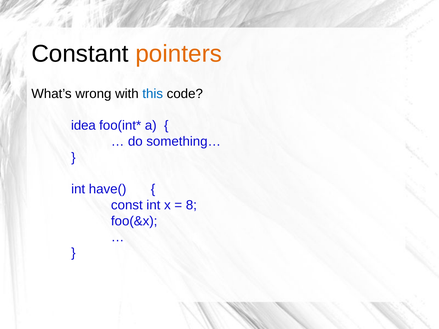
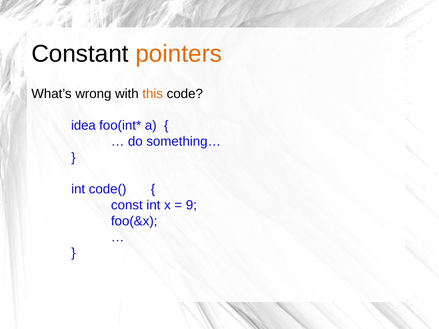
this colour: blue -> orange
have(: have( -> code(
8: 8 -> 9
